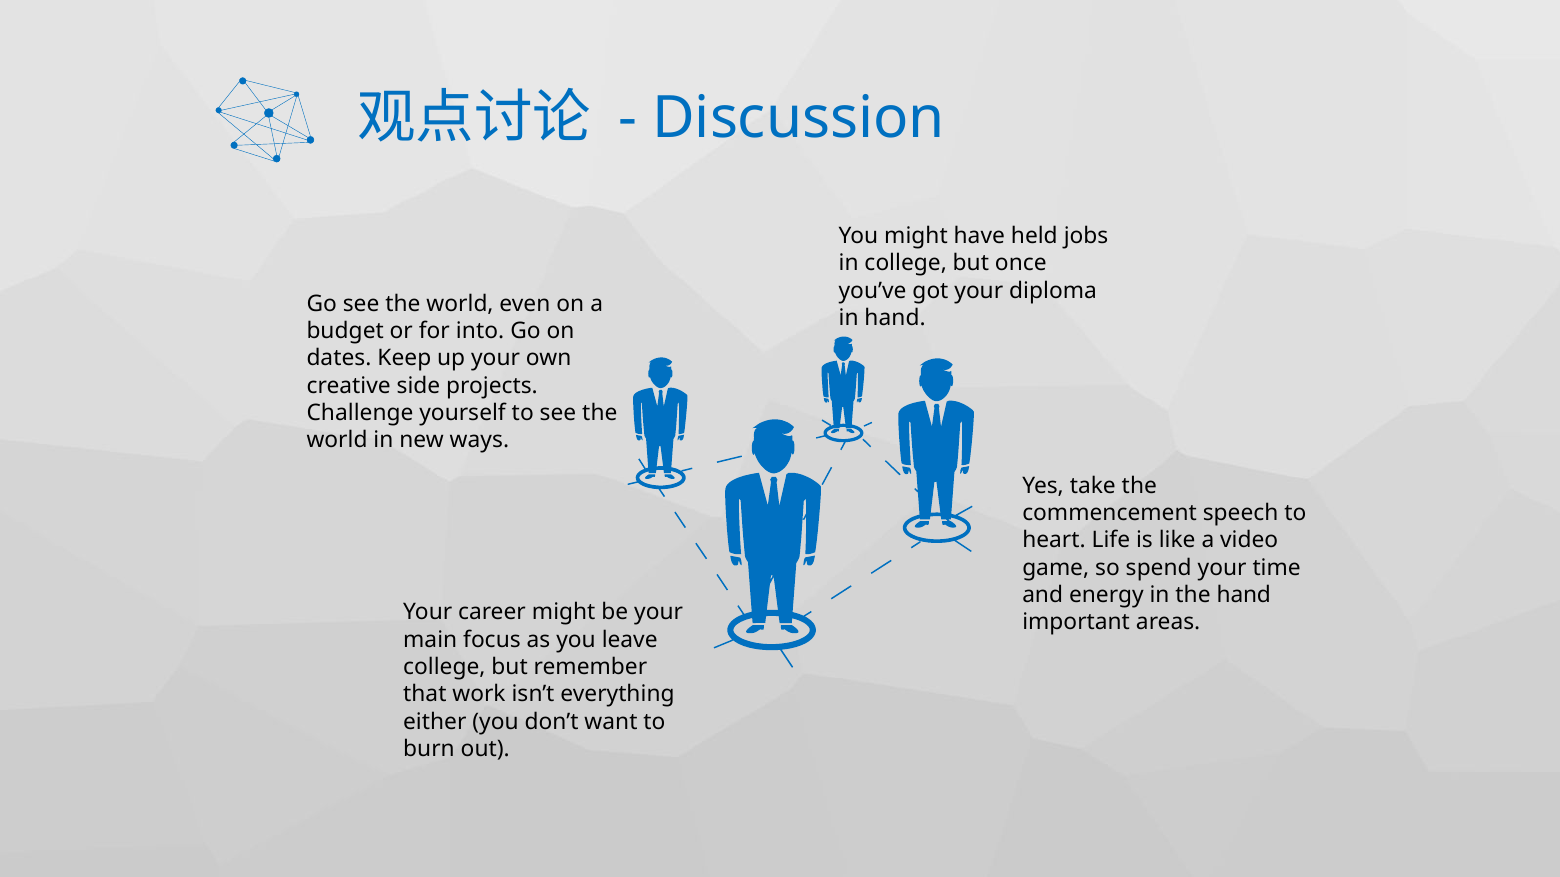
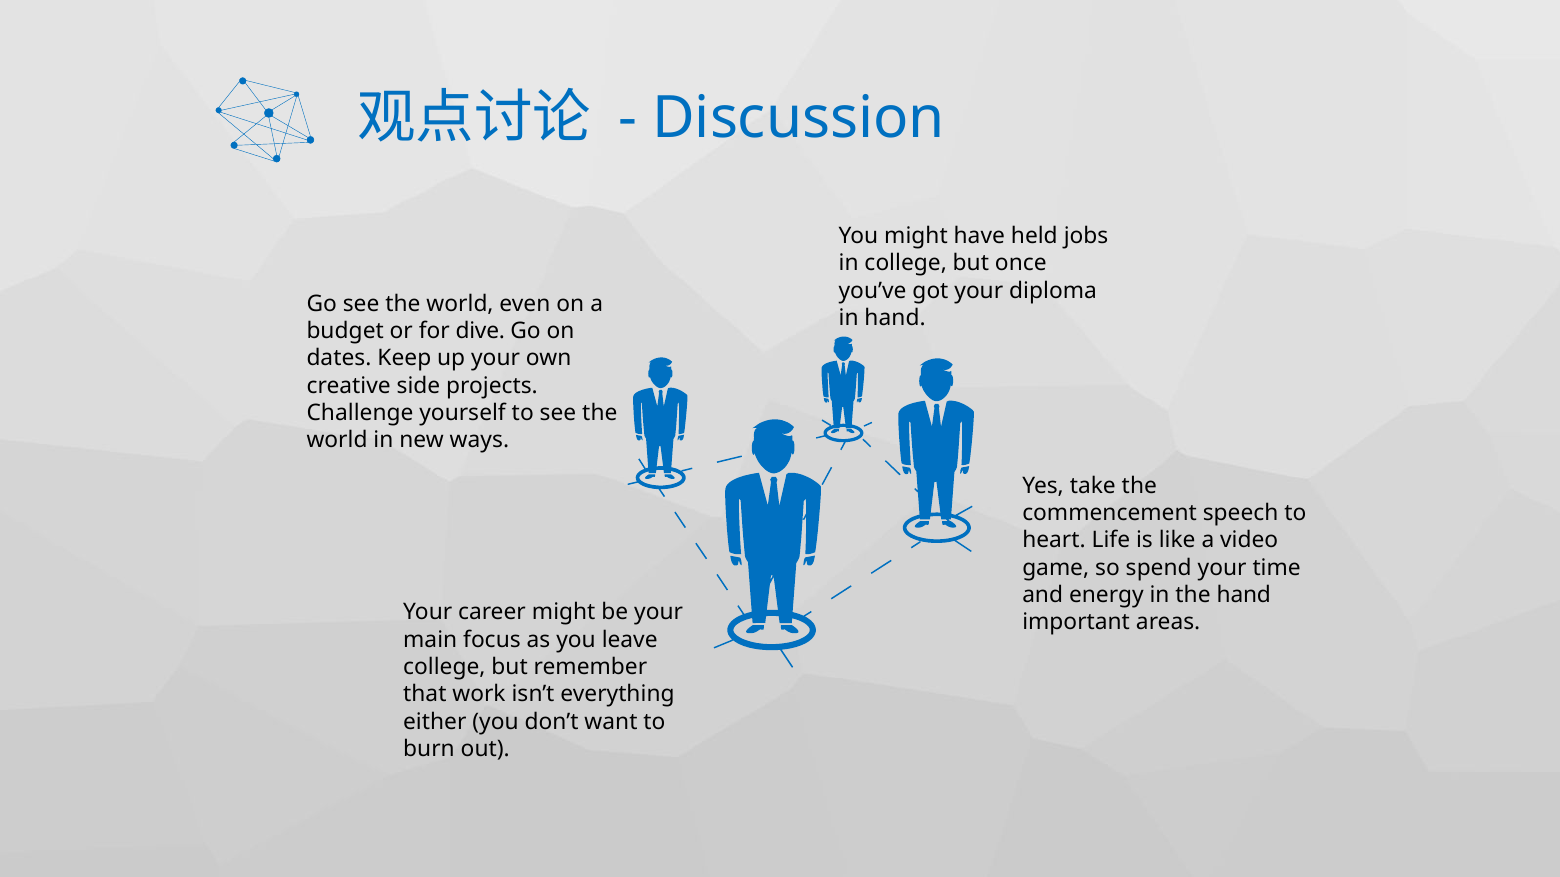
into: into -> dive
